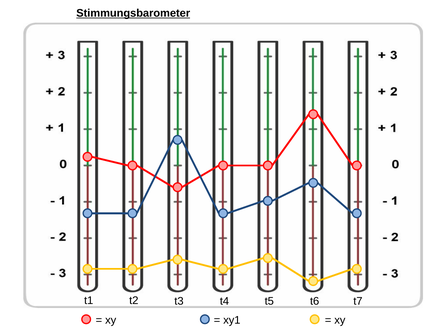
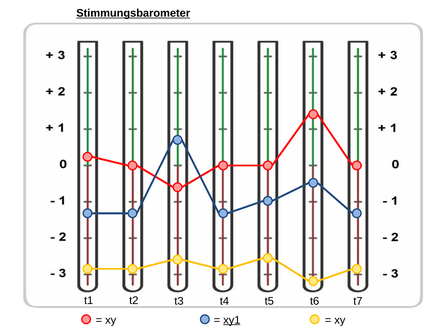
xy1 underline: none -> present
